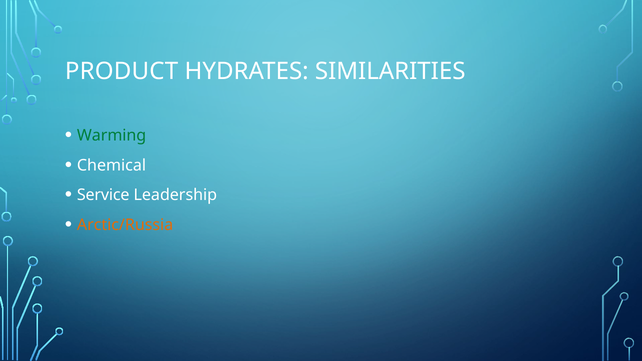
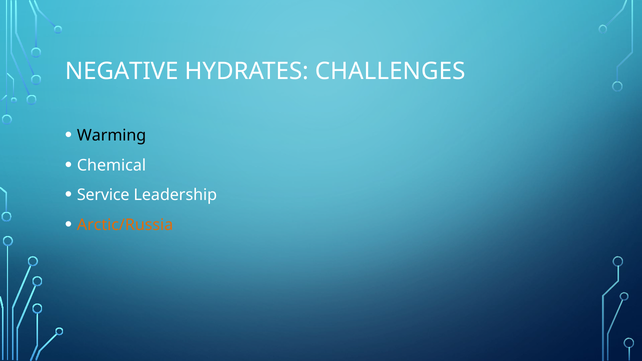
PRODUCT: PRODUCT -> NEGATIVE
SIMILARITIES: SIMILARITIES -> CHALLENGES
Warming colour: green -> black
